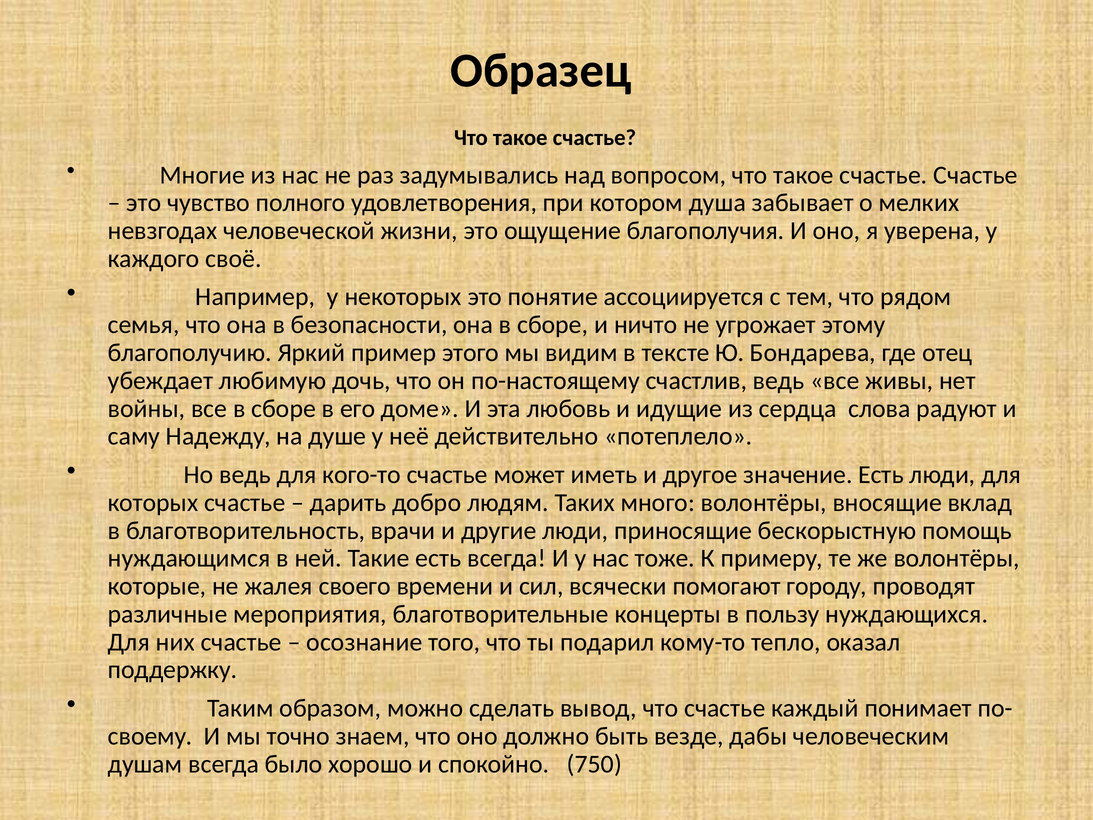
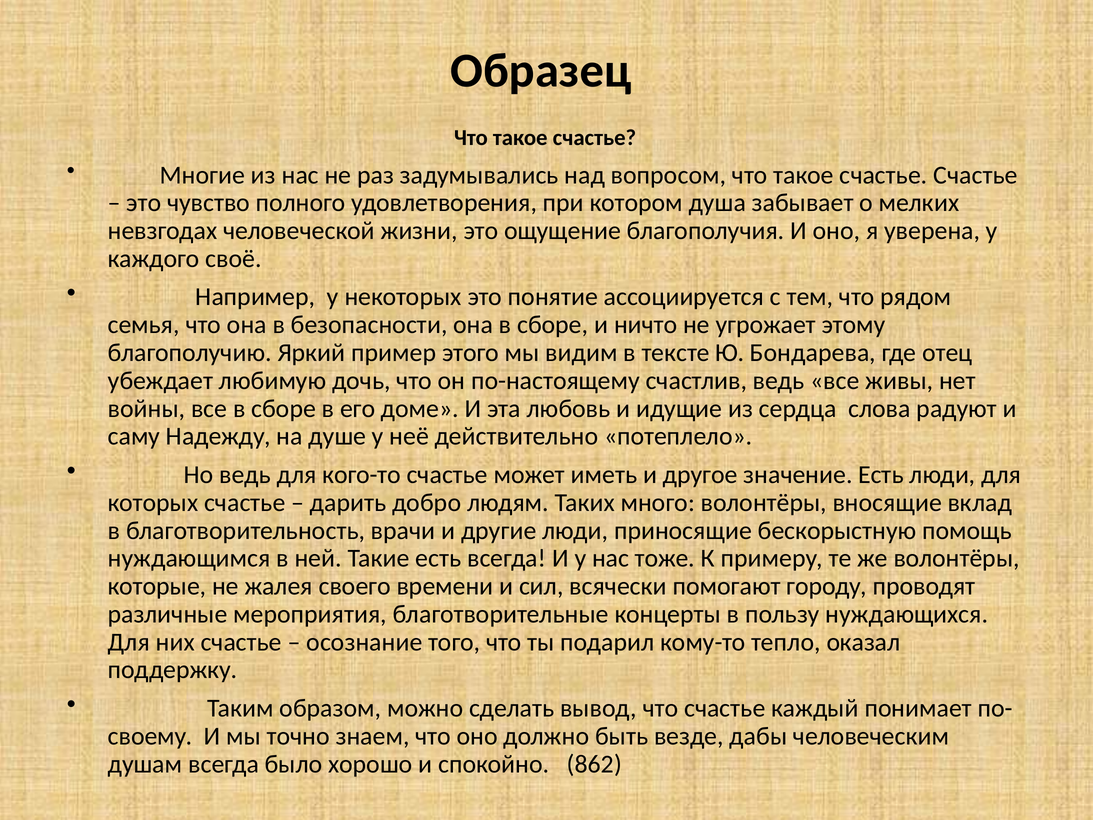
750: 750 -> 862
